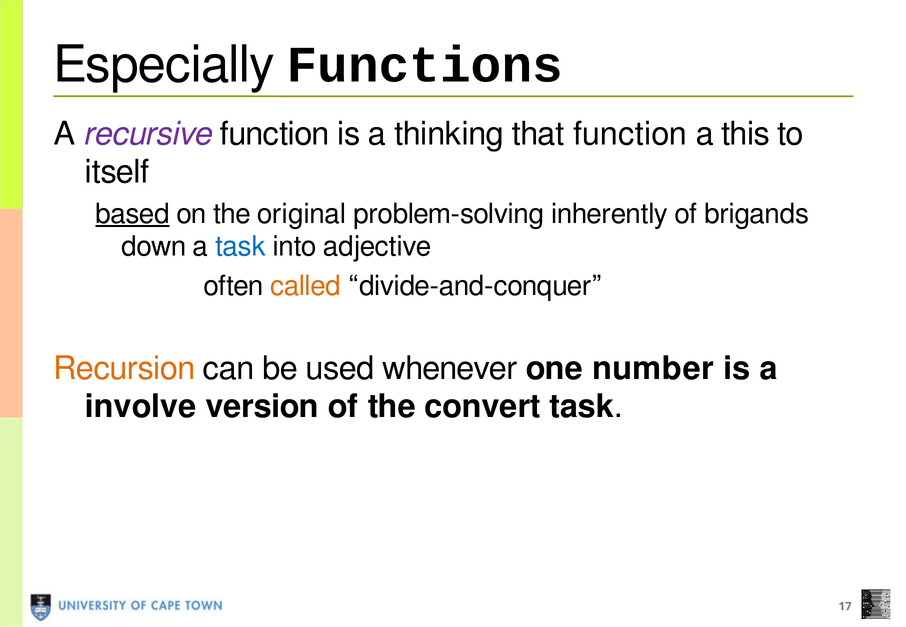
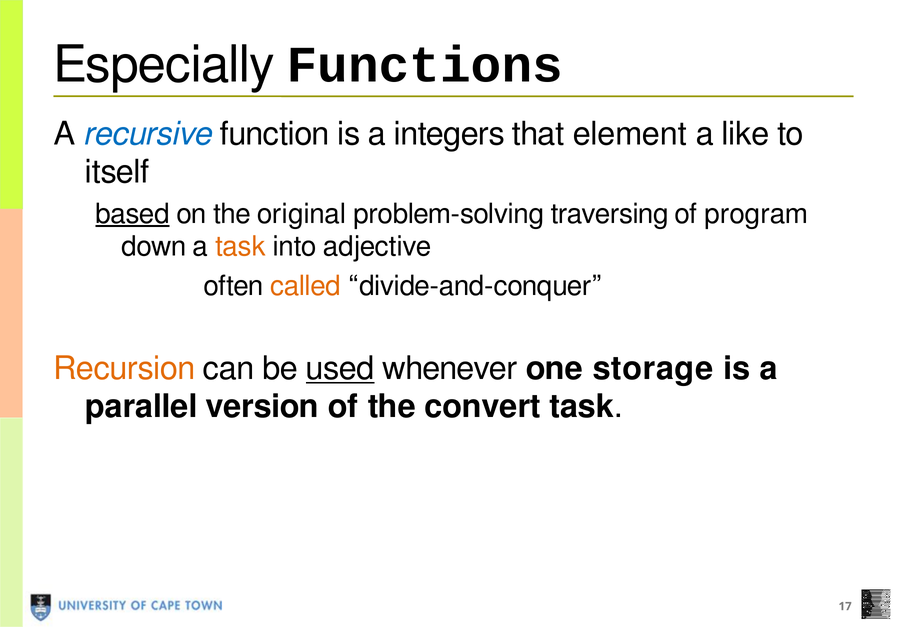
recursive colour: purple -> blue
thinking: thinking -> integers
that function: function -> element
this: this -> like
inherently: inherently -> traversing
brigands: brigands -> program
task at (240, 247) colour: blue -> orange
used underline: none -> present
number: number -> storage
involve: involve -> parallel
